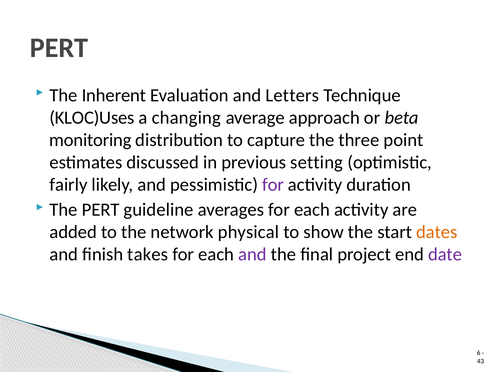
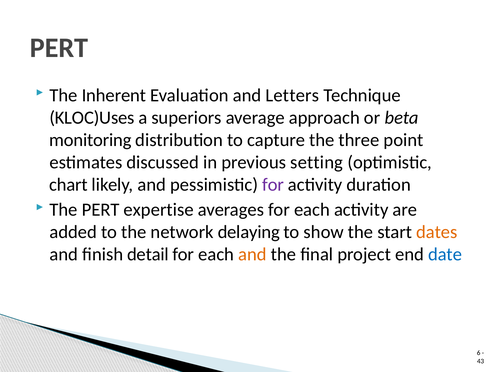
changing: changing -> superiors
fairly: fairly -> chart
guideline: guideline -> expertise
physical: physical -> delaying
takes: takes -> detail
and at (252, 254) colour: purple -> orange
date colour: purple -> blue
